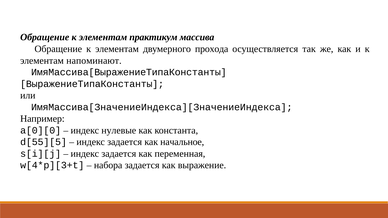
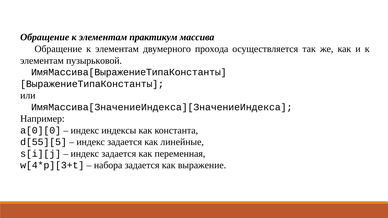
напоминают: напоминают -> пузырьковой
нулевые: нулевые -> индексы
начальное: начальное -> линейные
